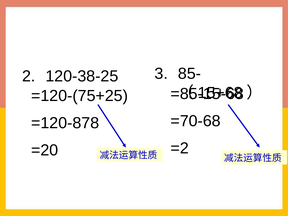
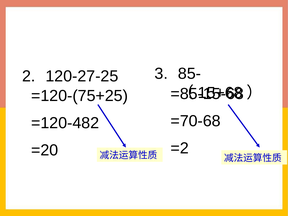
120-38-25: 120-38-25 -> 120-27-25
=120-878: =120-878 -> =120-482
